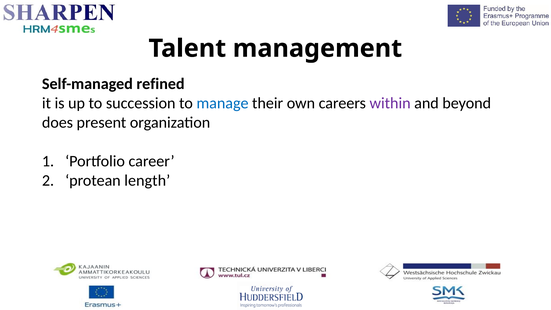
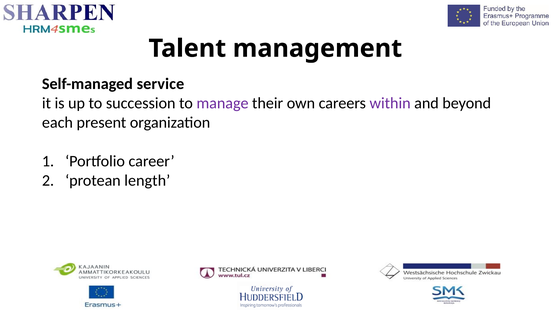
refined: refined -> service
manage colour: blue -> purple
does: does -> each
